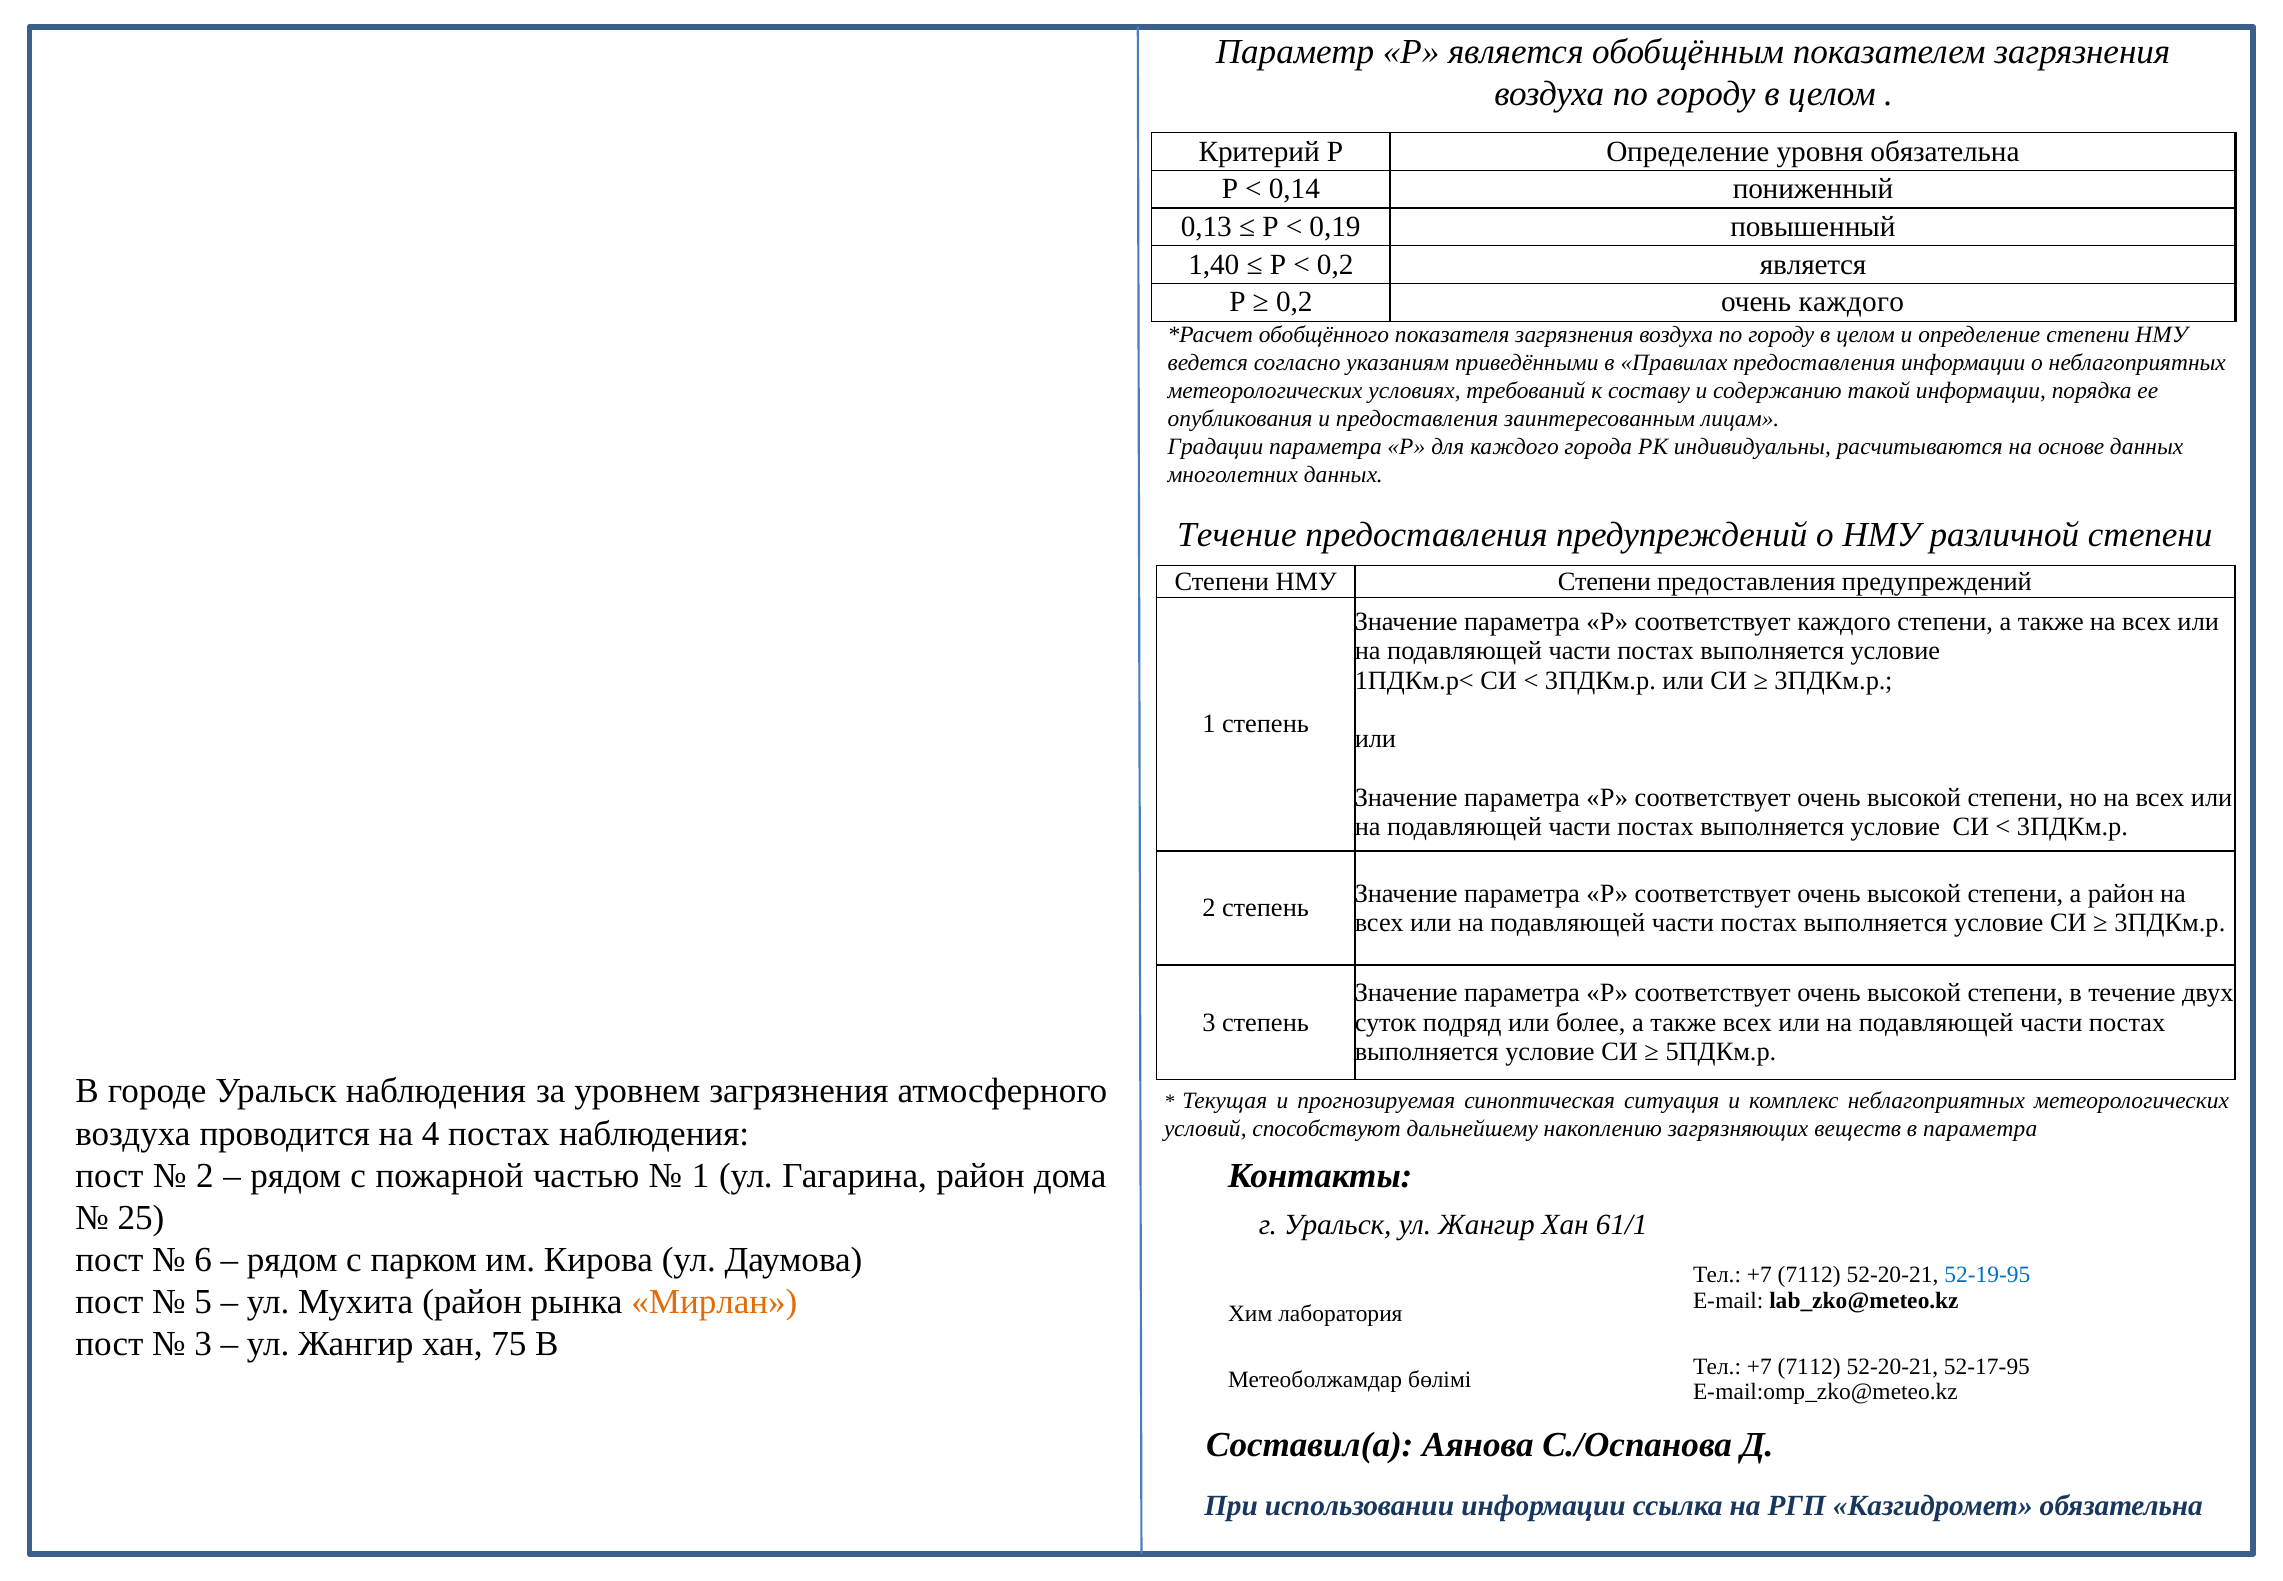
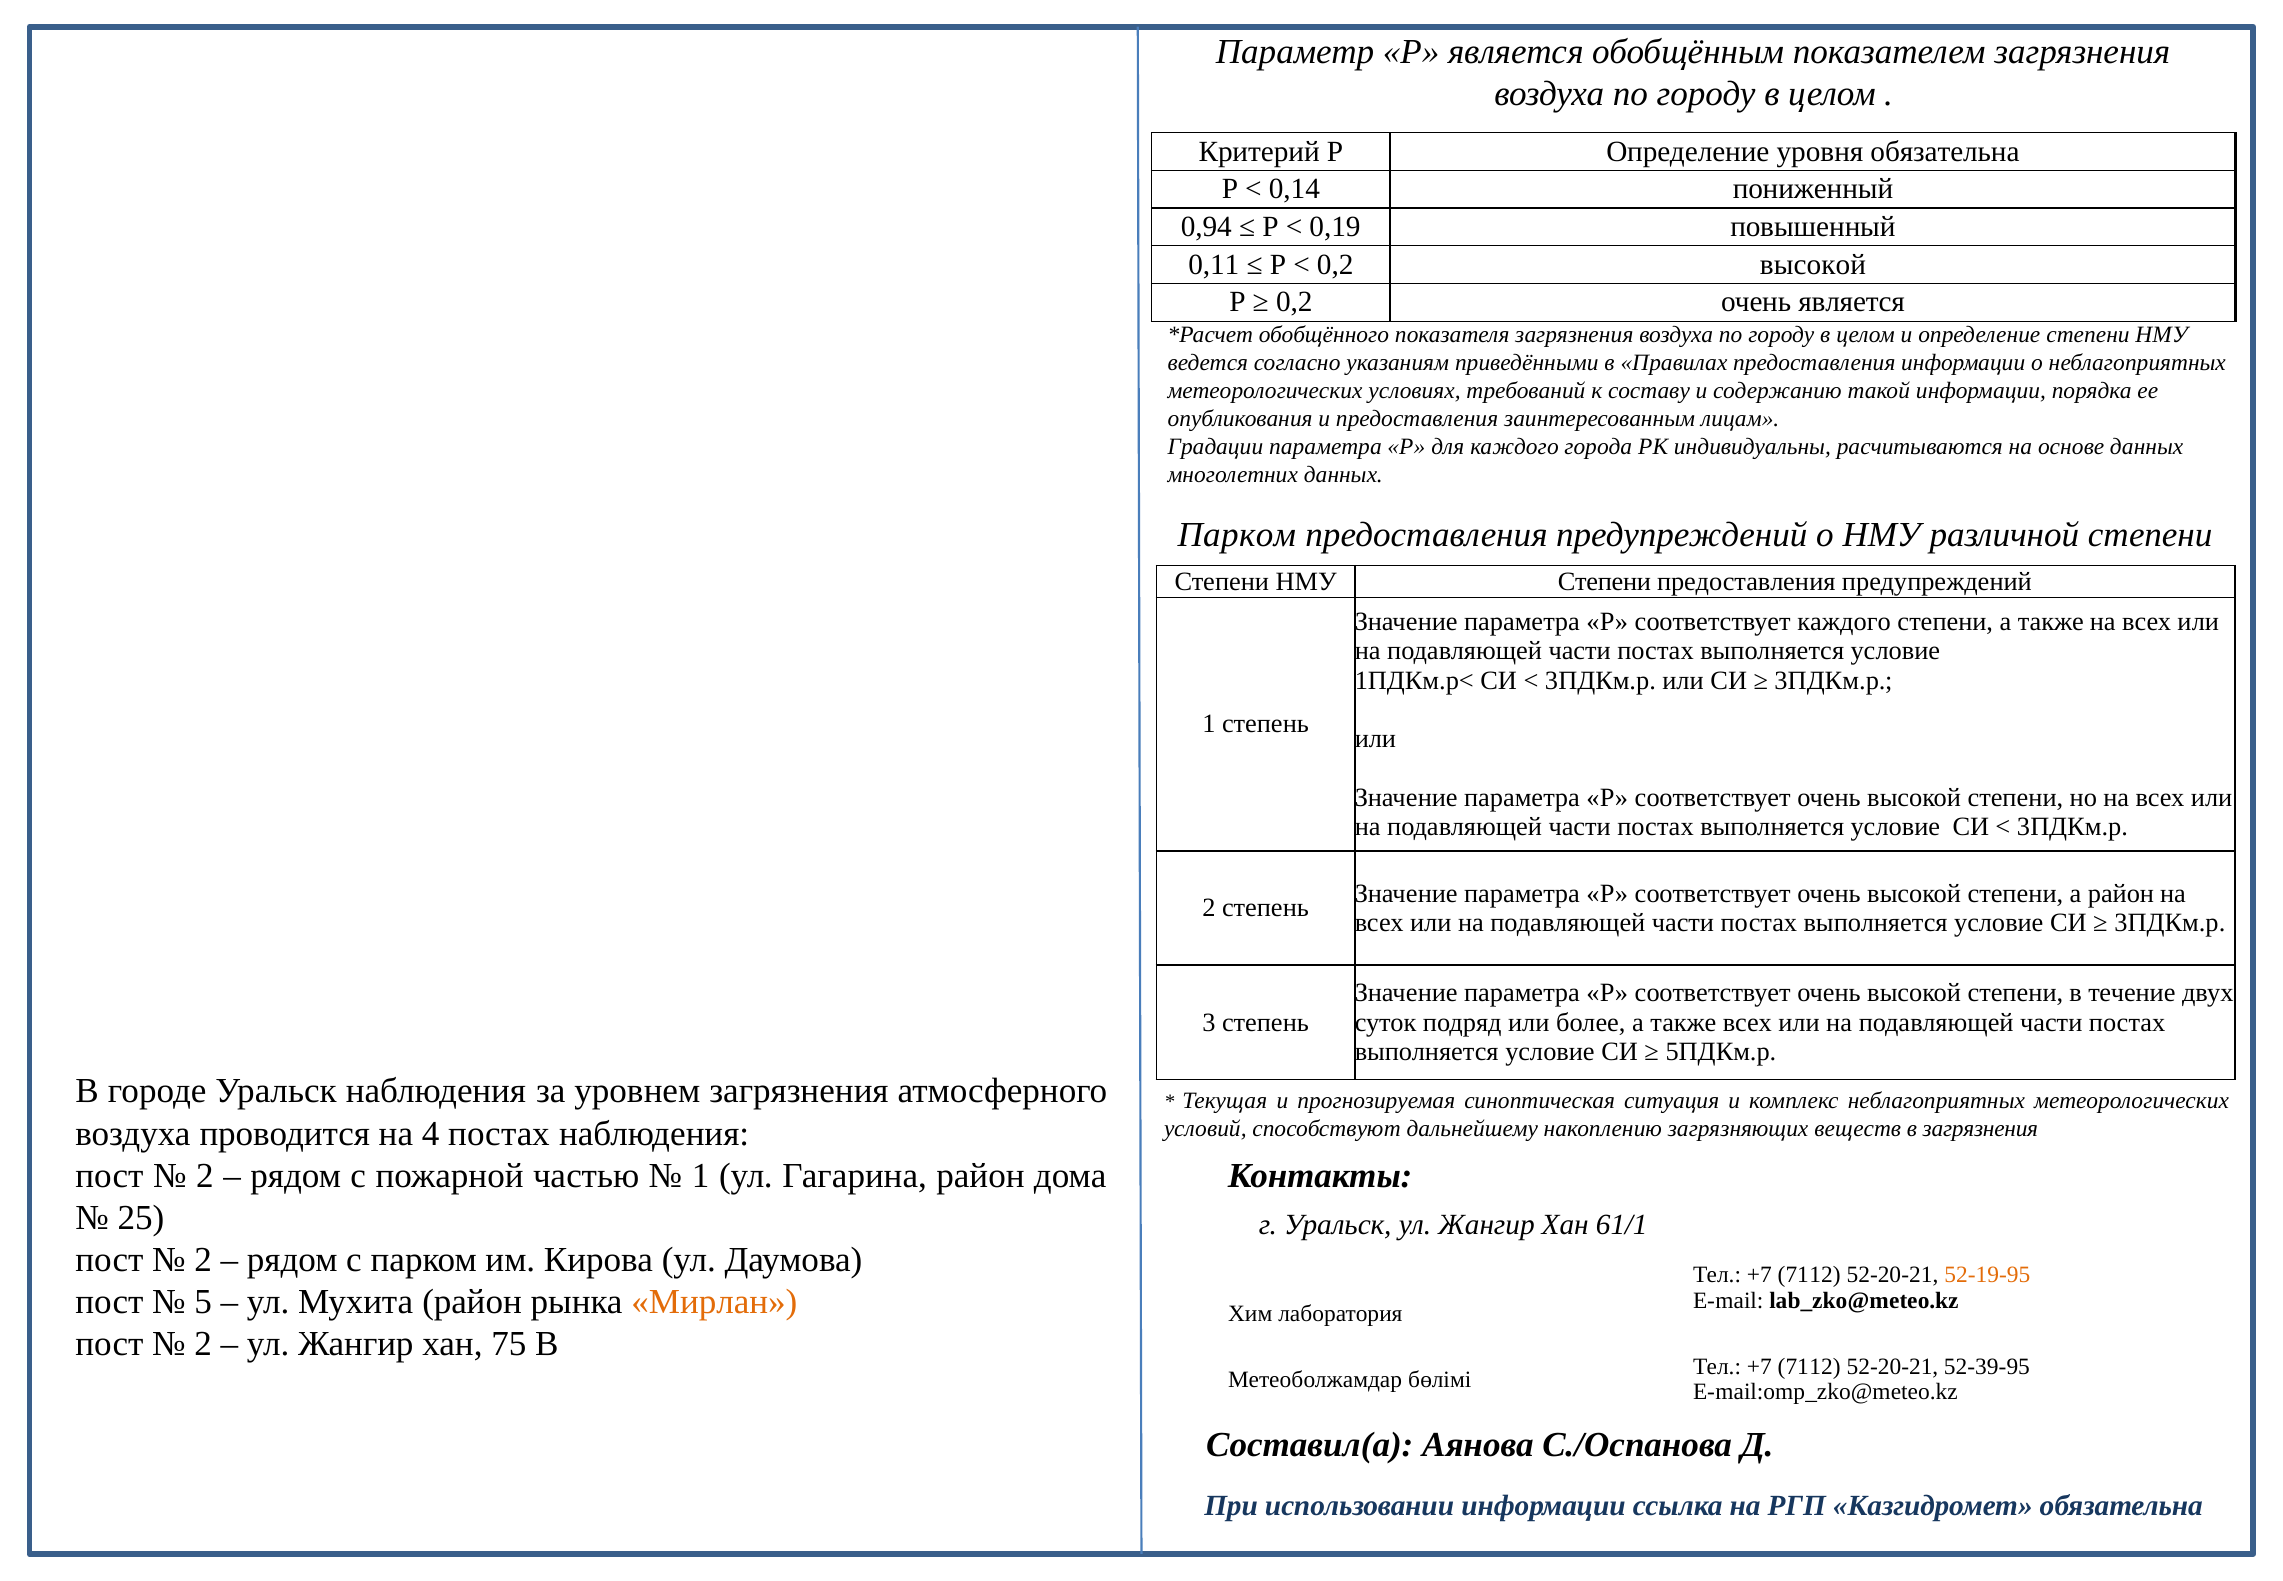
0,13: 0,13 -> 0,94
1,40: 1,40 -> 0,11
0,2 является: является -> высокой
очень каждого: каждого -> является
Течение at (1237, 535): Течение -> Парком
в параметра: параметра -> загрязнения
6 at (203, 1260): 6 -> 2
52-19-95 colour: blue -> orange
3 at (203, 1344): 3 -> 2
52-17-95: 52-17-95 -> 52-39-95
